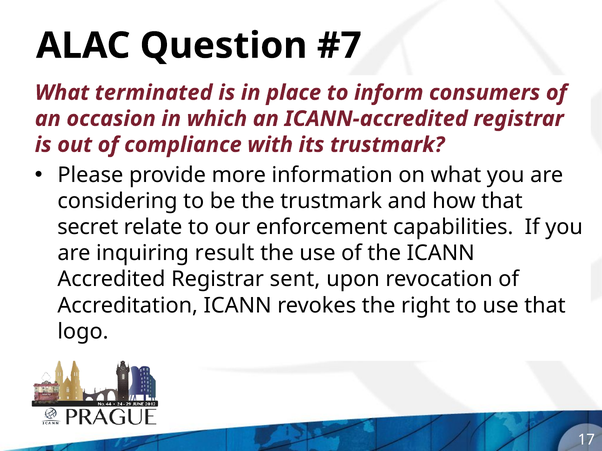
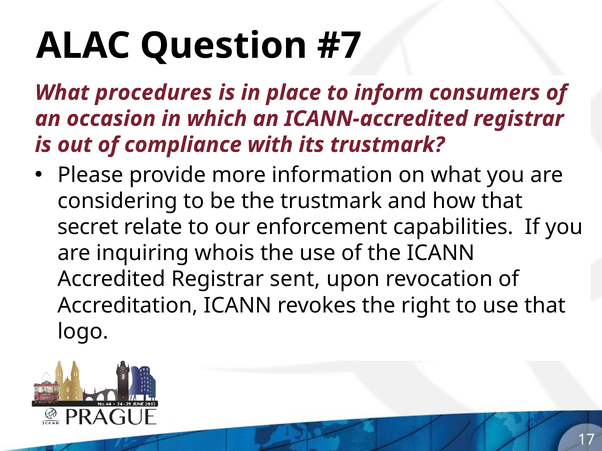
terminated: terminated -> procedures
result: result -> whois
